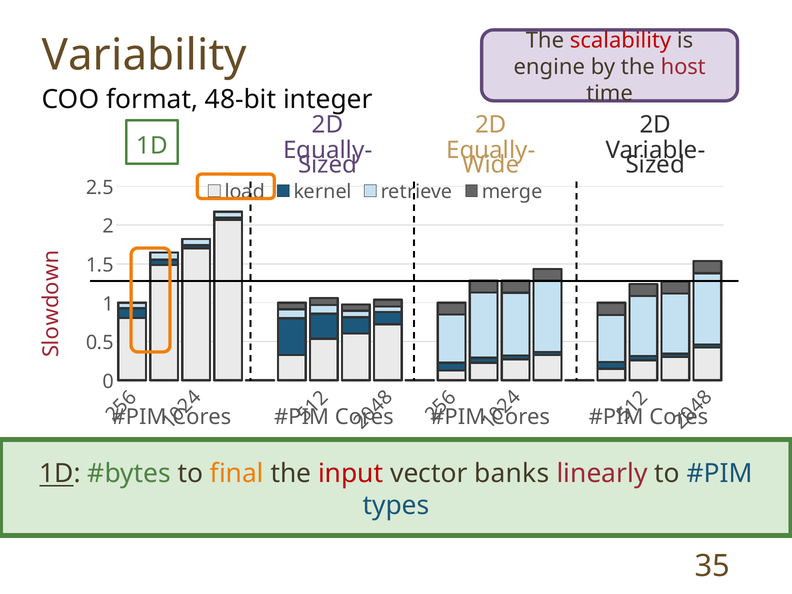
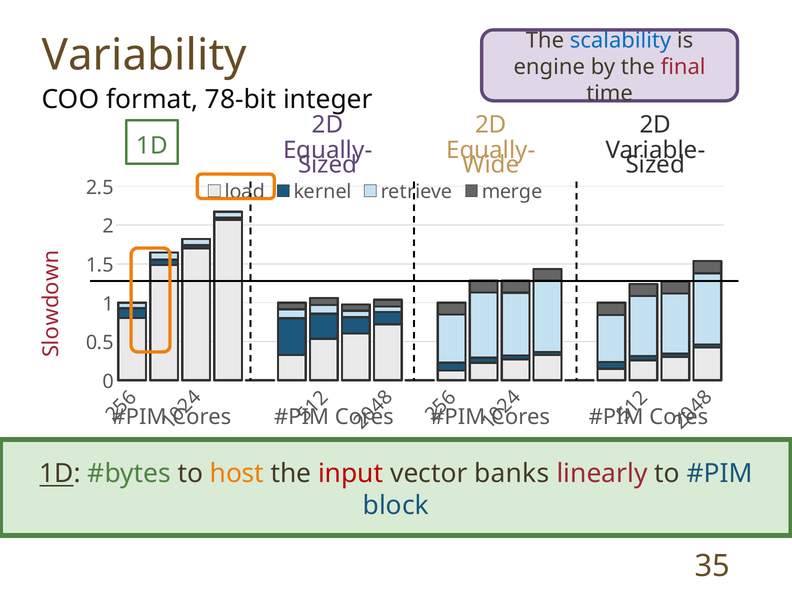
scalability colour: red -> blue
host: host -> final
48-bit: 48-bit -> 78-bit
final: final -> host
types: types -> block
